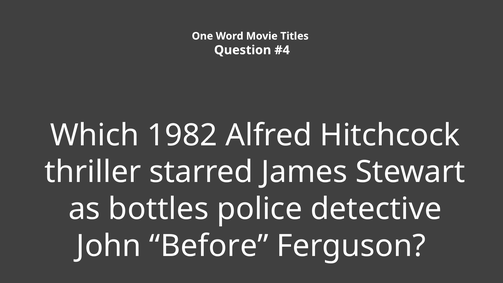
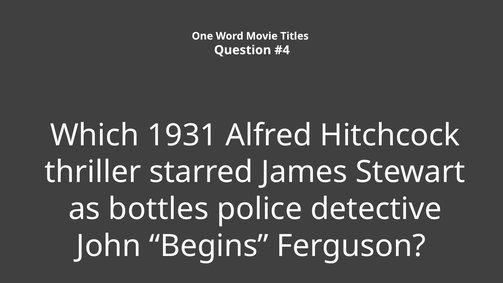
1982: 1982 -> 1931
Before: Before -> Begins
